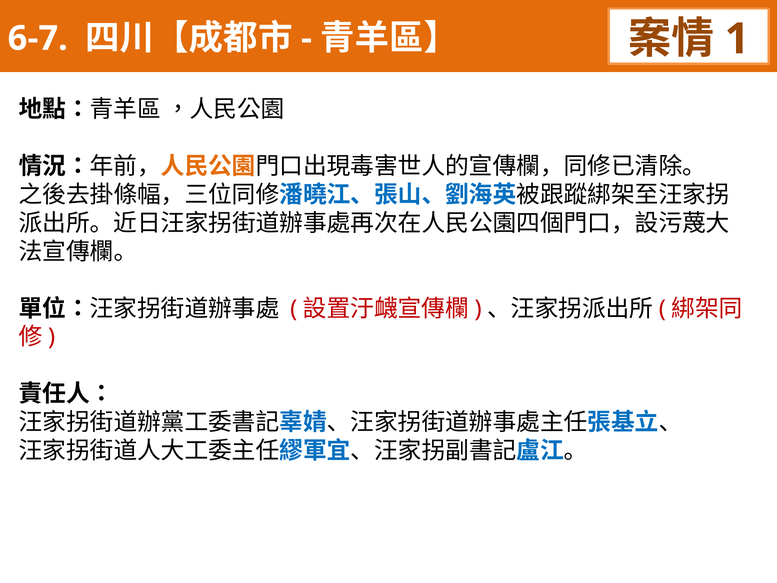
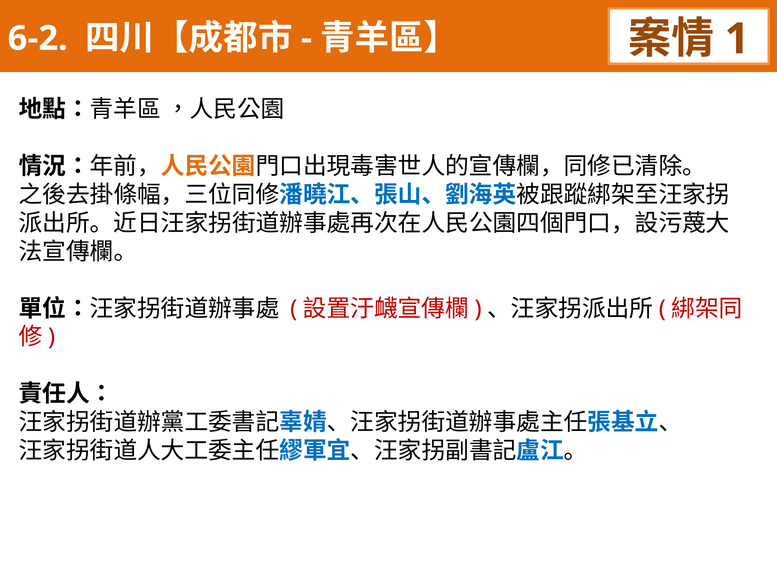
6-7: 6-7 -> 6-2
